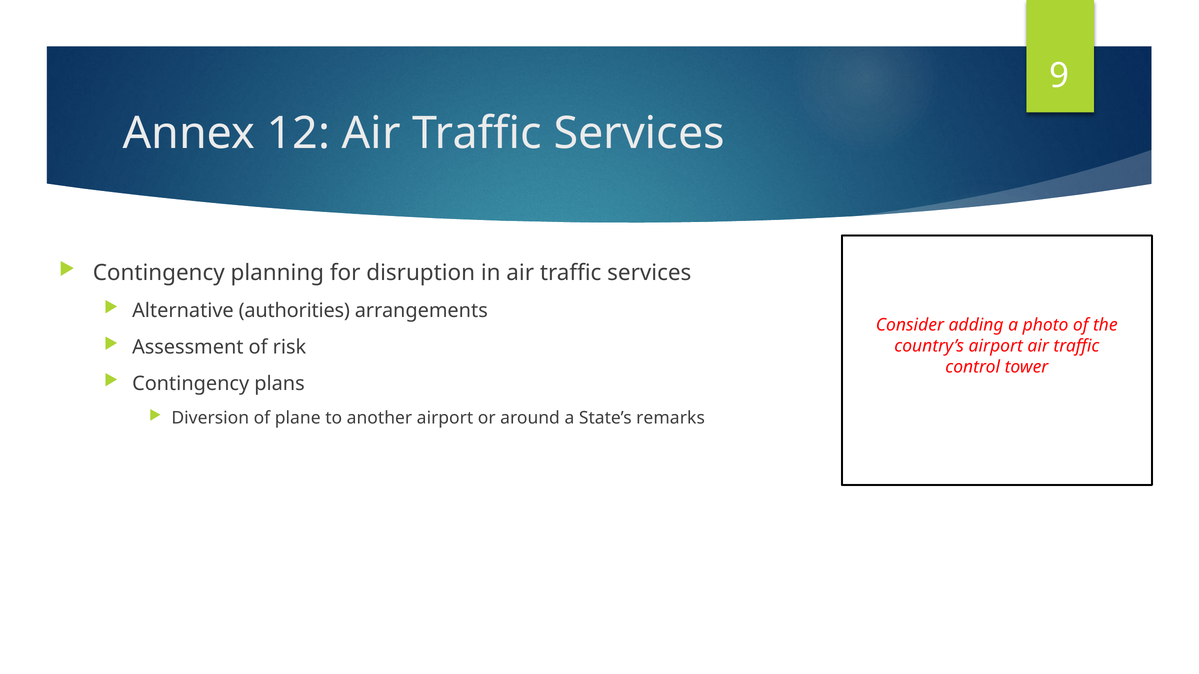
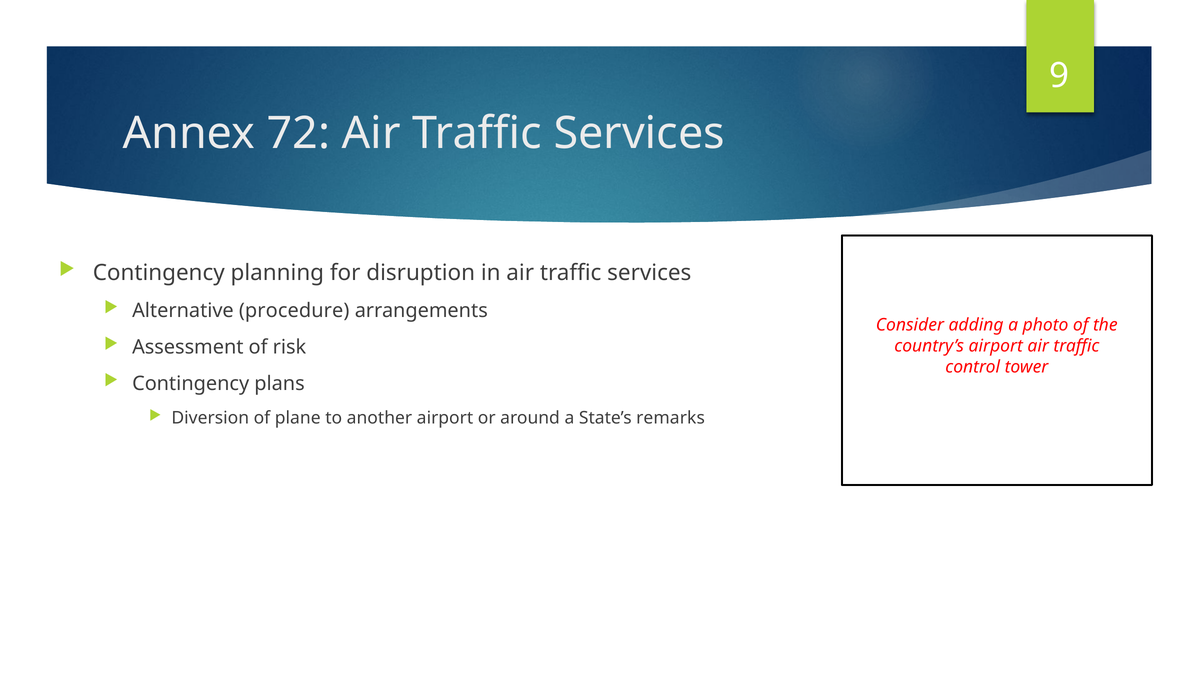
12: 12 -> 72
authorities: authorities -> procedure
